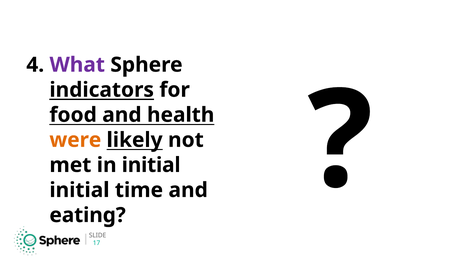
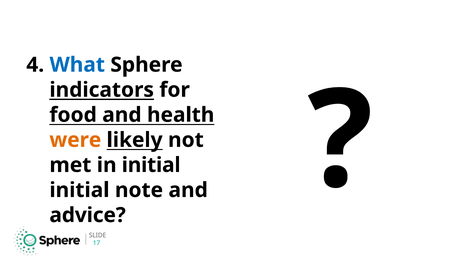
What colour: purple -> blue
time: time -> note
eating: eating -> advice
